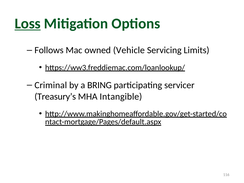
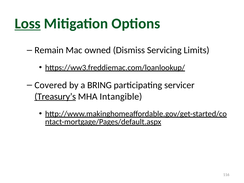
Follows: Follows -> Remain
Vehicle: Vehicle -> Dismiss
Criminal: Criminal -> Covered
Treasury’s underline: none -> present
